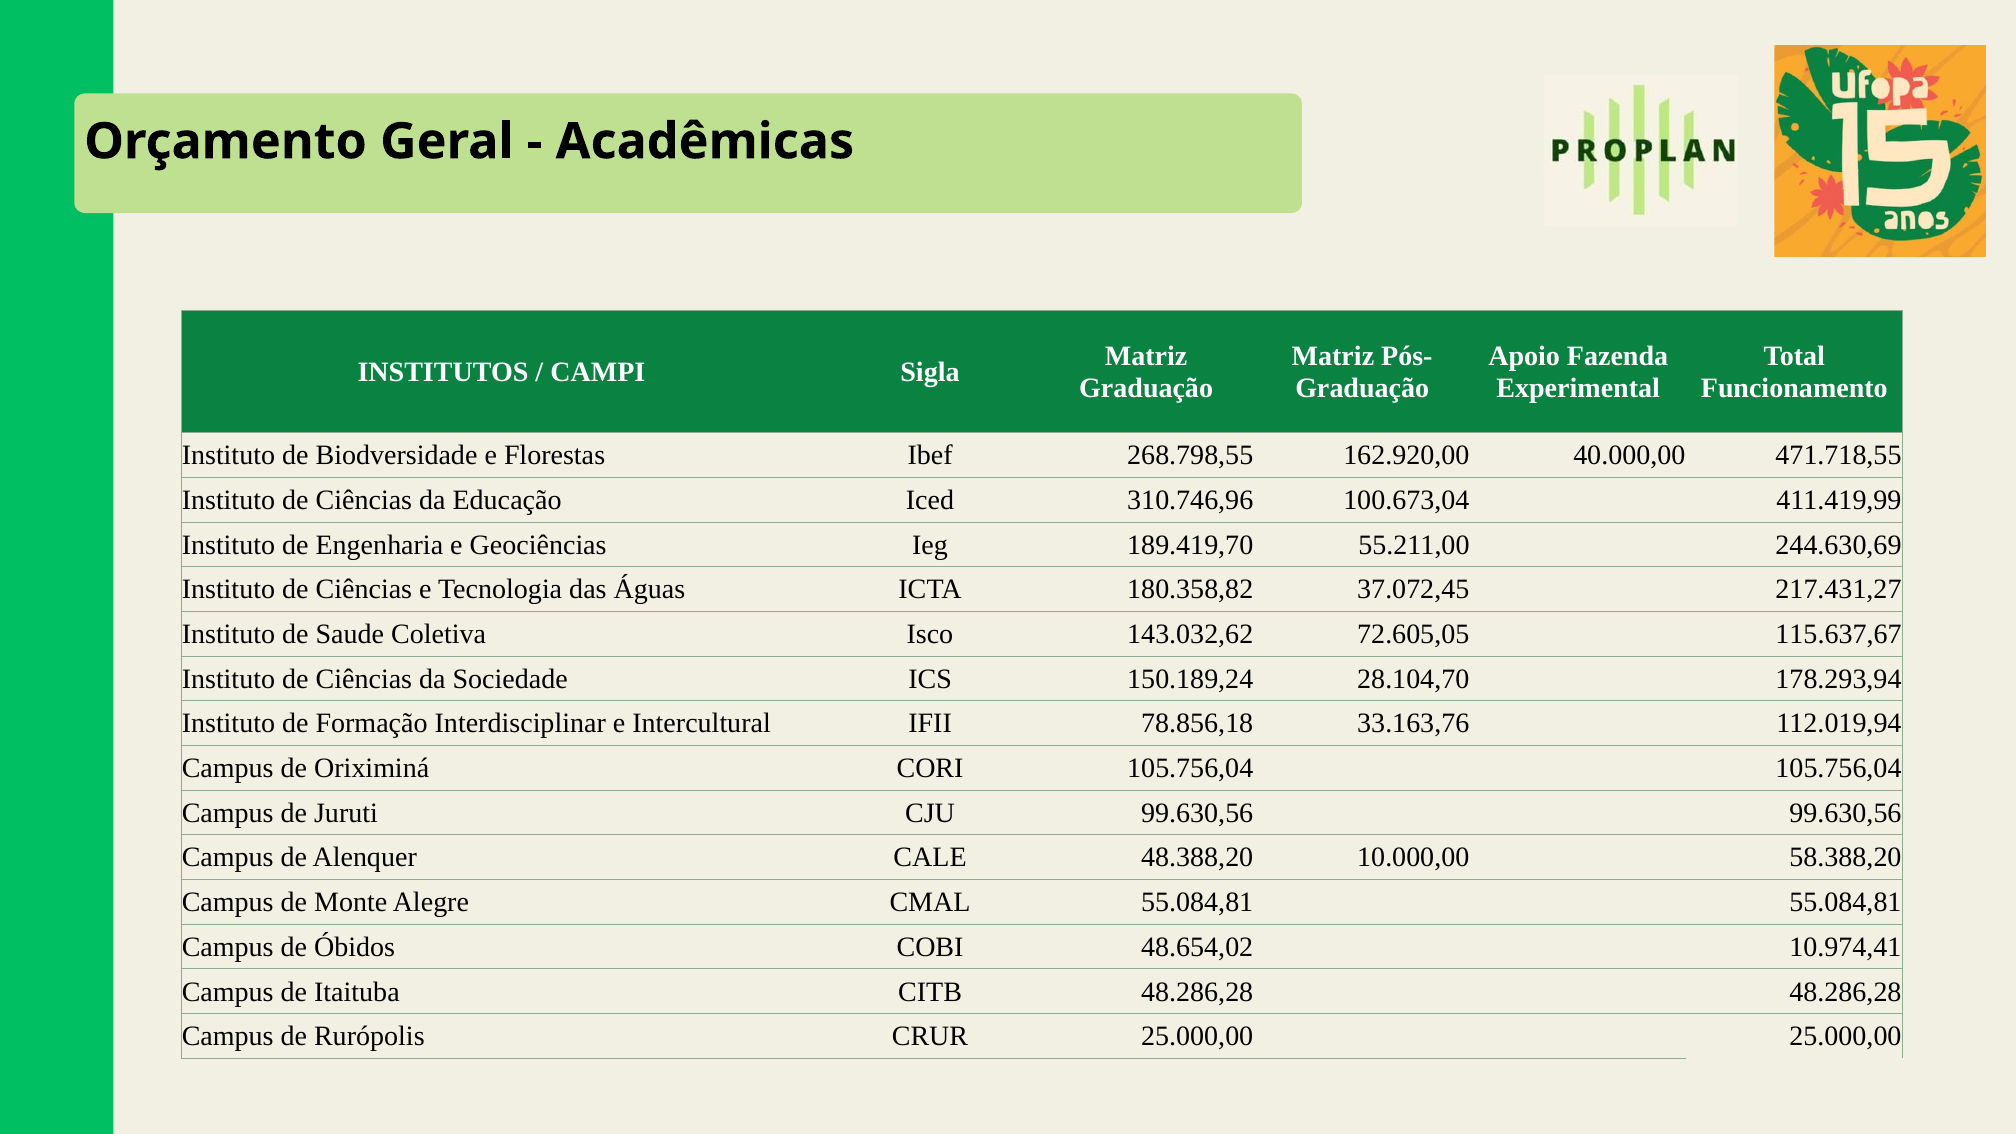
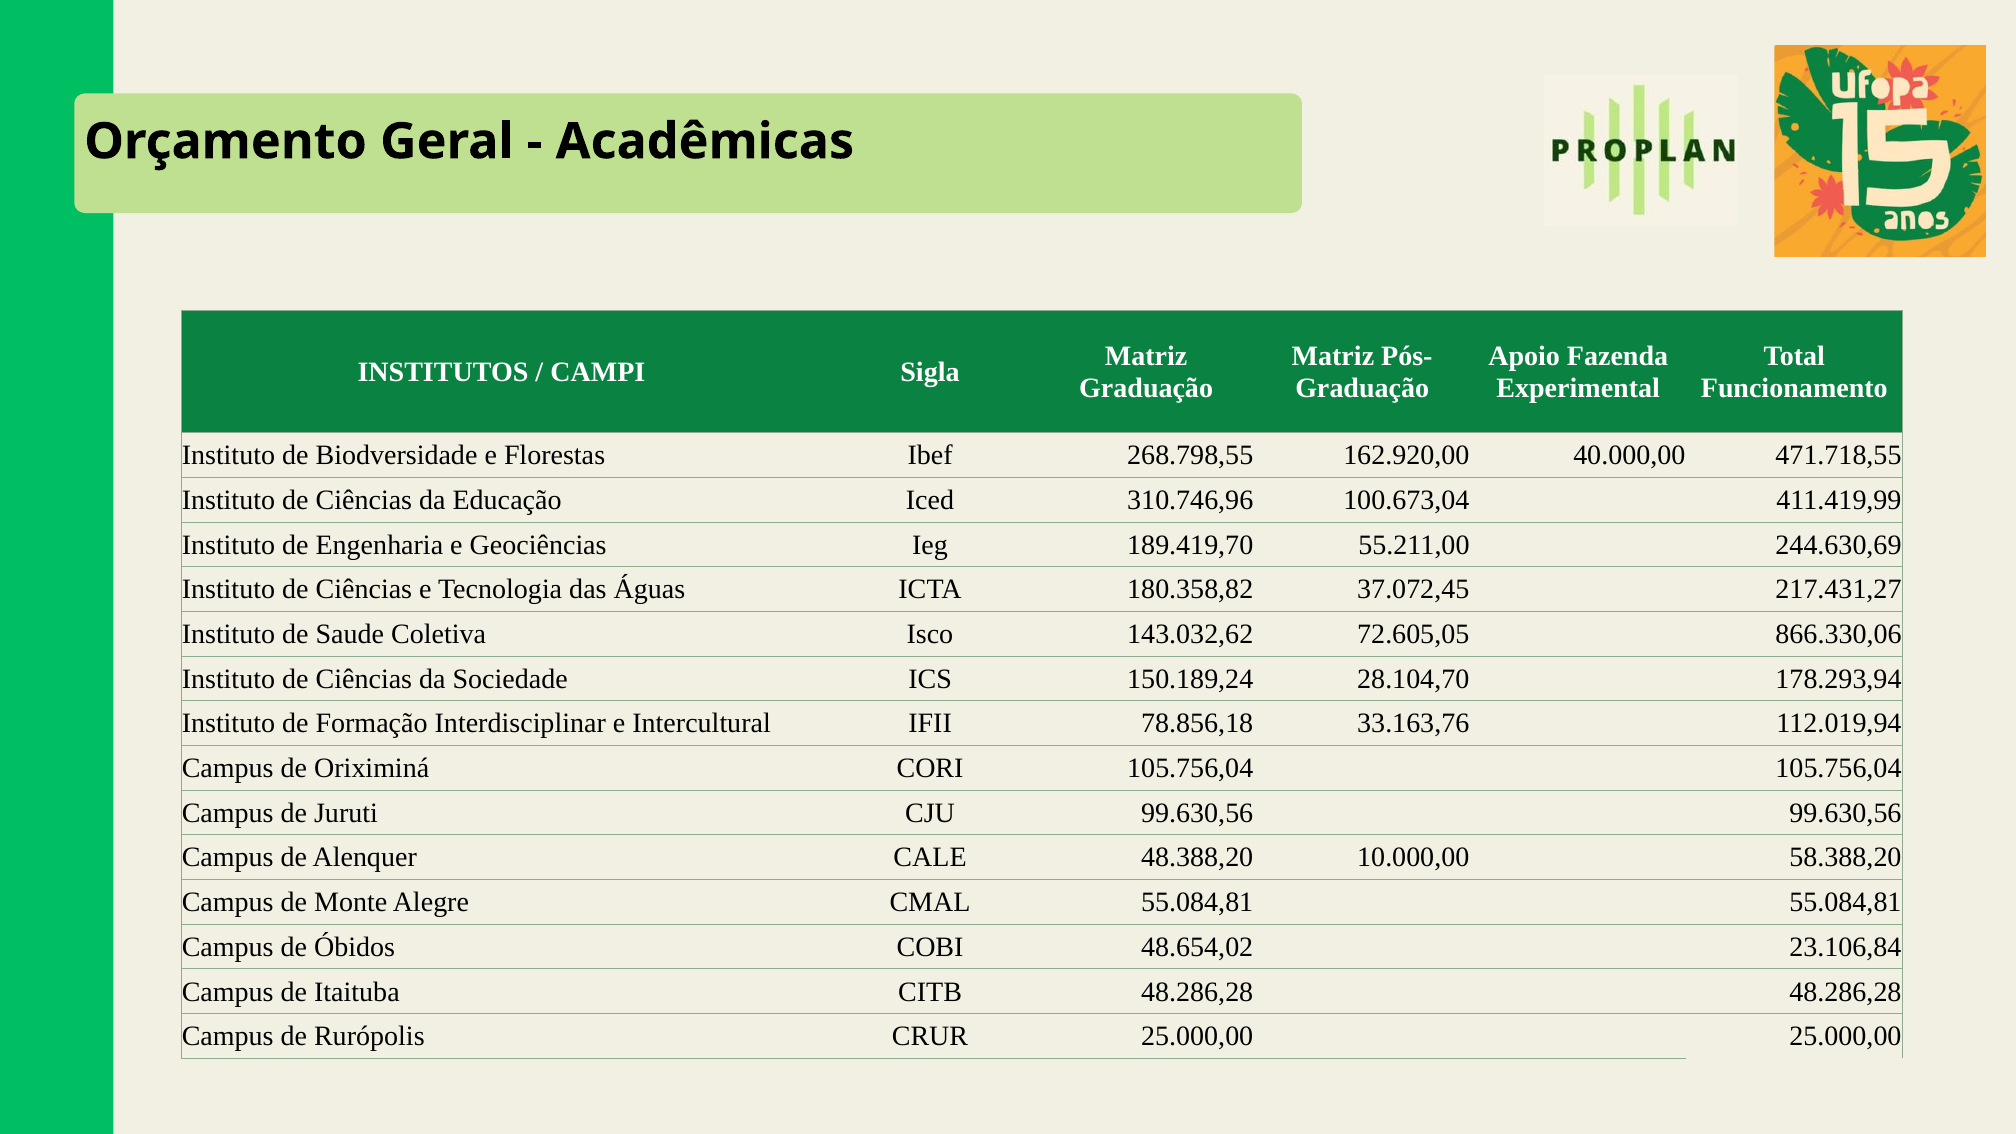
115.637,67: 115.637,67 -> 866.330,06
10.974,41: 10.974,41 -> 23.106,84
